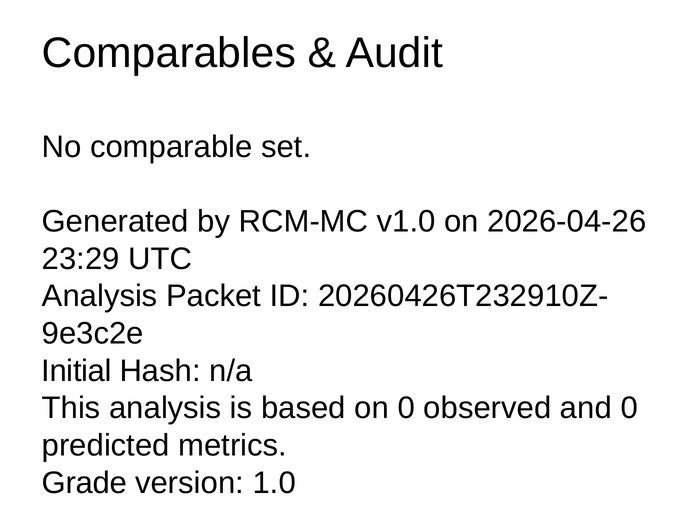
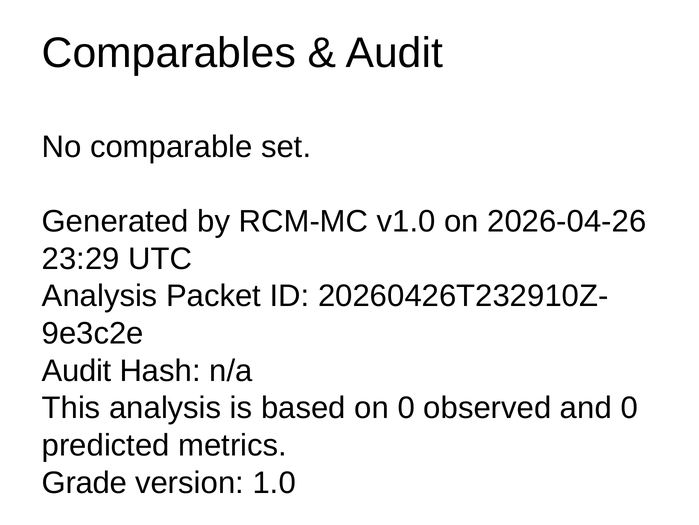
Initial at (77, 370): Initial -> Audit
